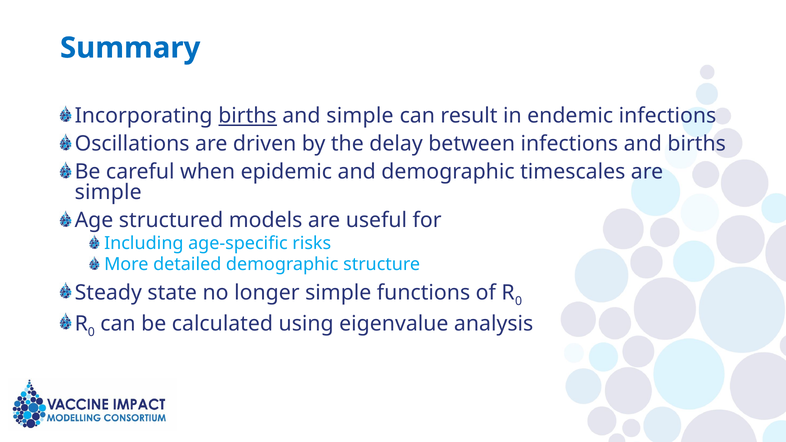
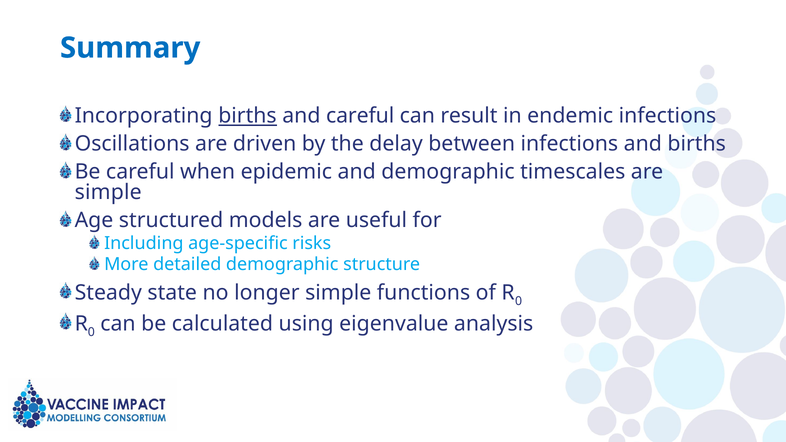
and simple: simple -> careful
